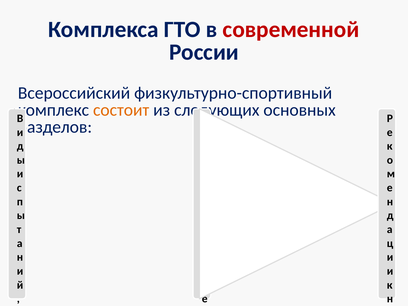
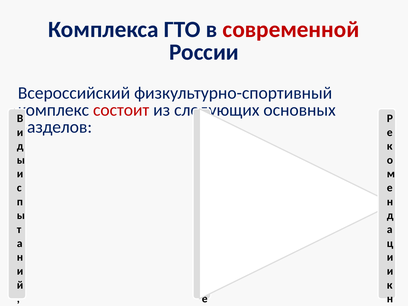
состоит colour: orange -> red
